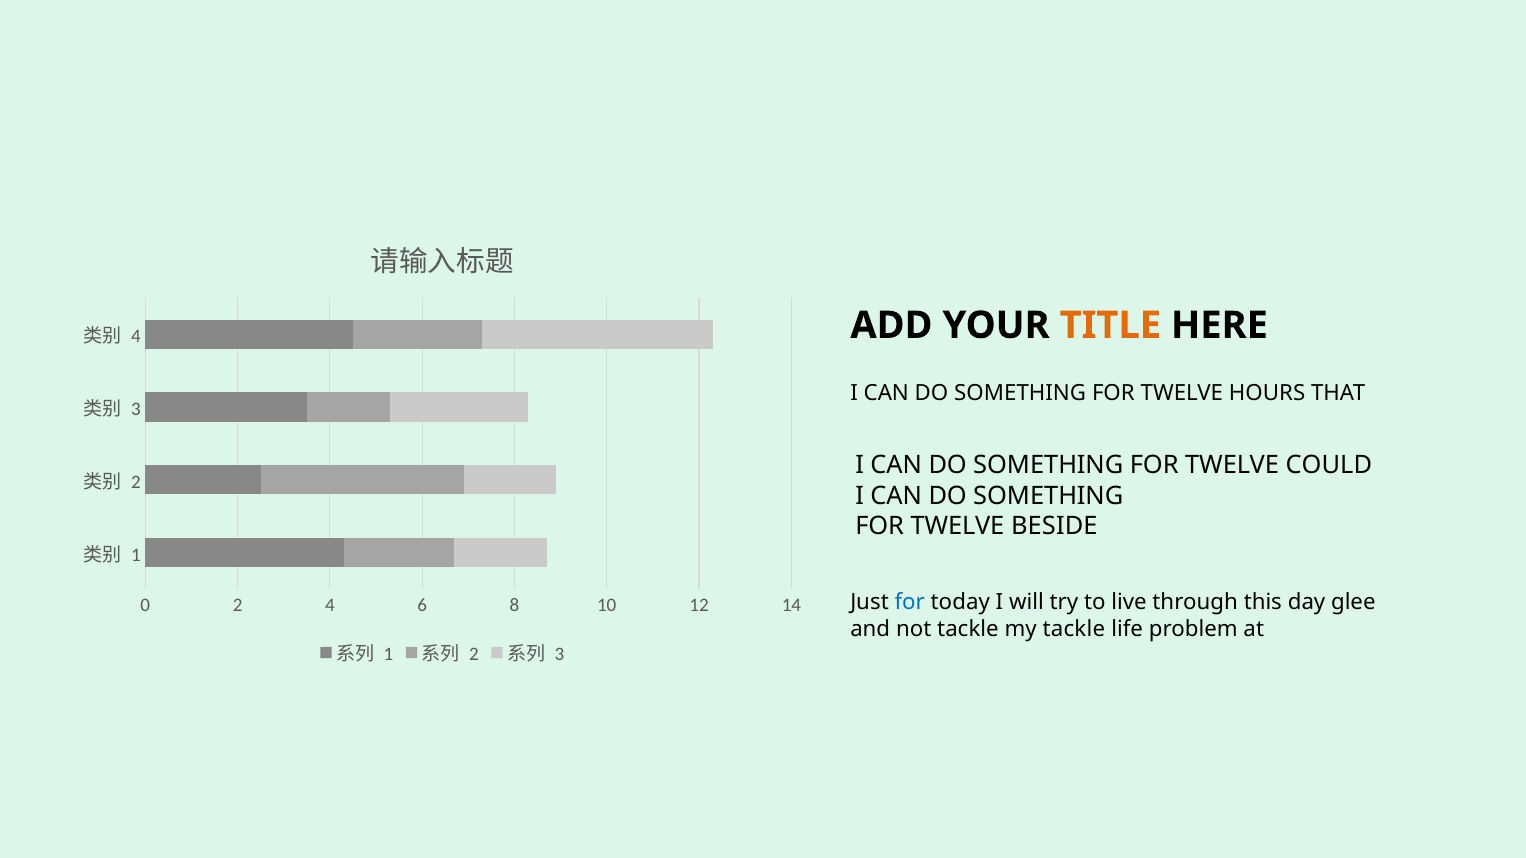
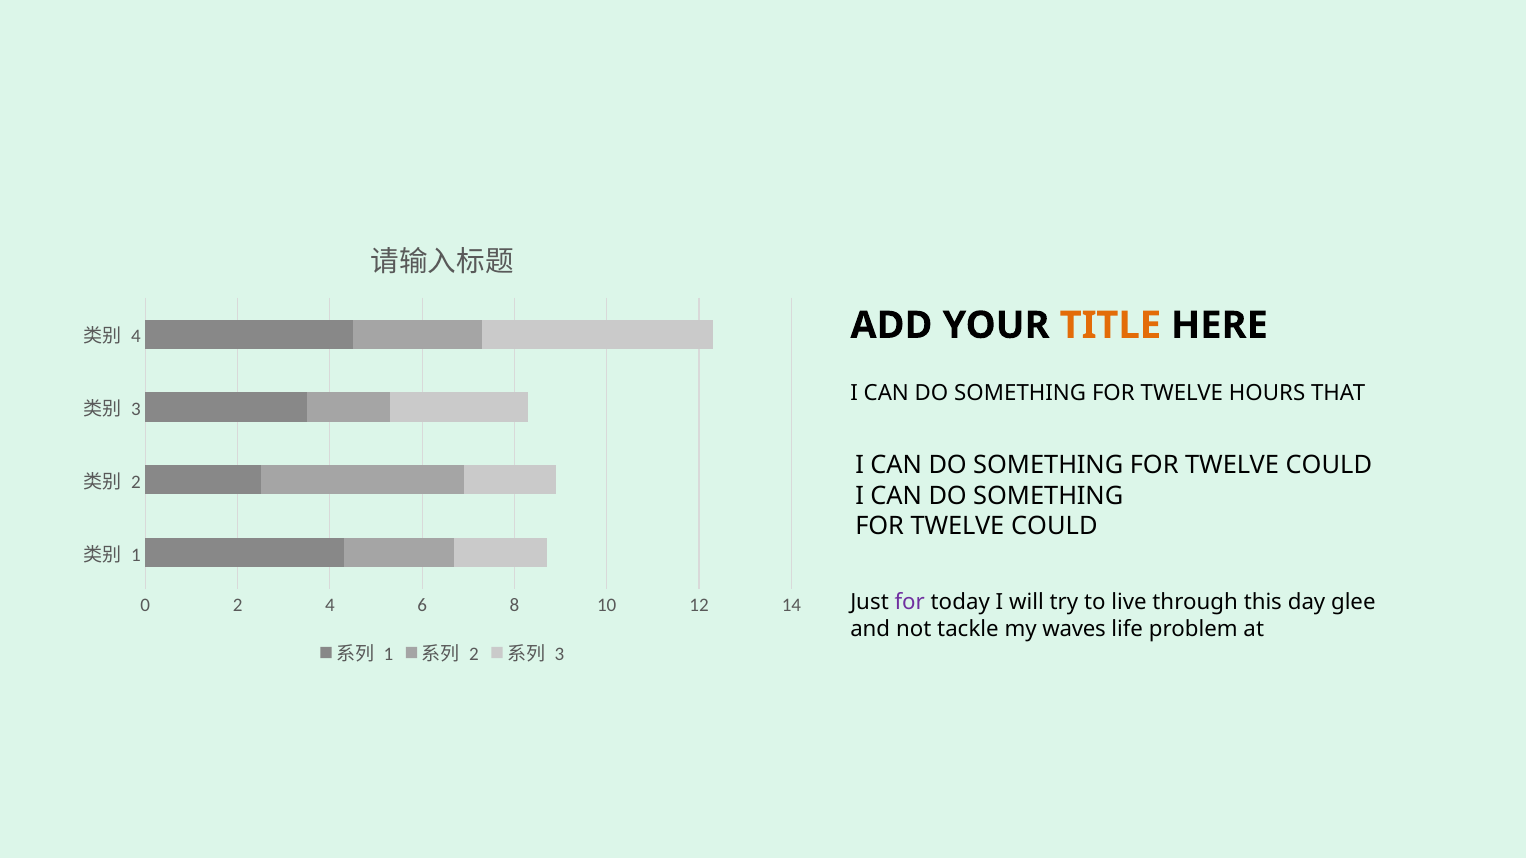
BESIDE at (1054, 527): BESIDE -> COULD
for at (910, 603) colour: blue -> purple
my tackle: tackle -> waves
